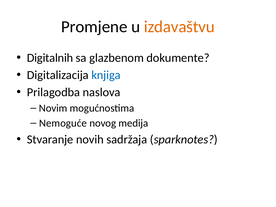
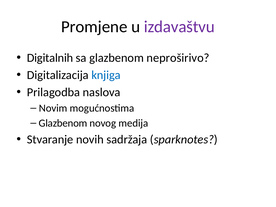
izdavaštvu colour: orange -> purple
dokumente: dokumente -> neproširivo
Nemoguće at (63, 123): Nemoguće -> Glazbenom
